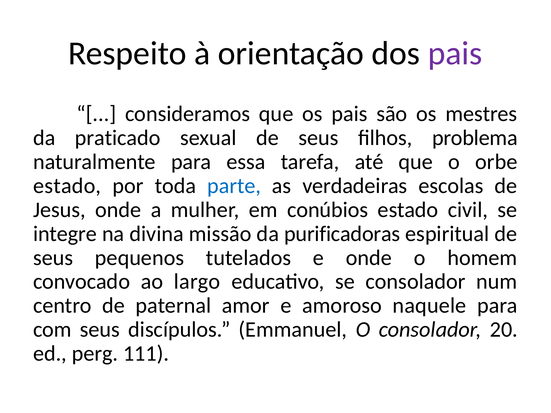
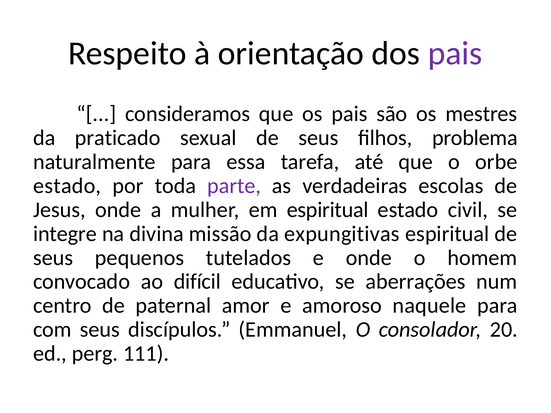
parte colour: blue -> purple
em conúbios: conúbios -> espiritual
purificadoras: purificadoras -> expungitivas
largo: largo -> difícil
se consolador: consolador -> aberrações
